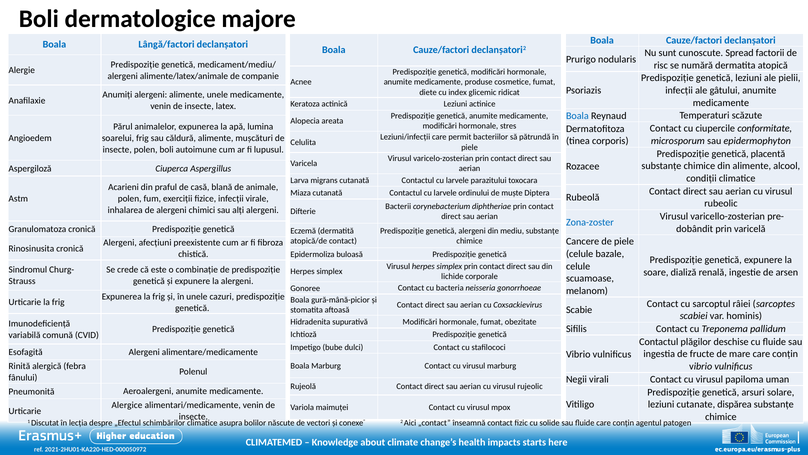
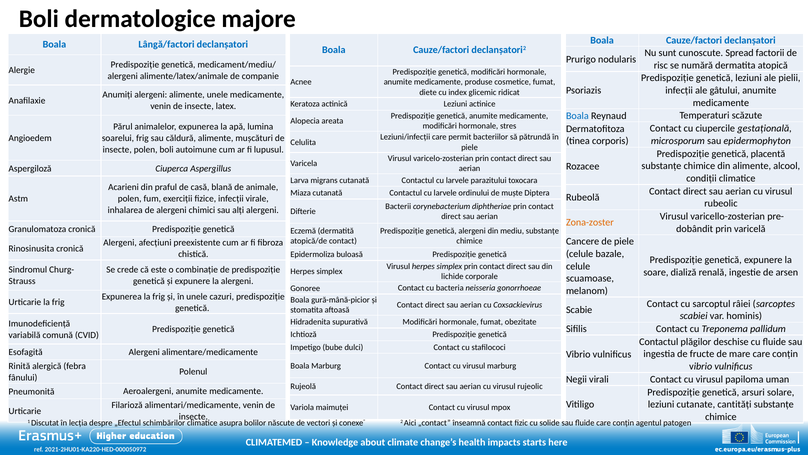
conformitate: conformitate -> gestațională
Zona-zoster colour: blue -> orange
dispărea: dispărea -> cantități
Alergice: Alergice -> Filarioză
